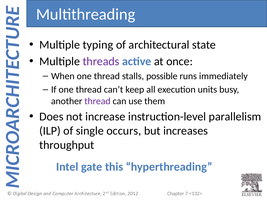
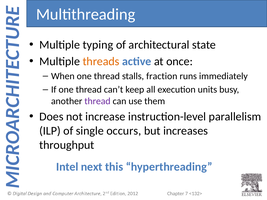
threads colour: purple -> orange
possible: possible -> fraction
gate: gate -> next
